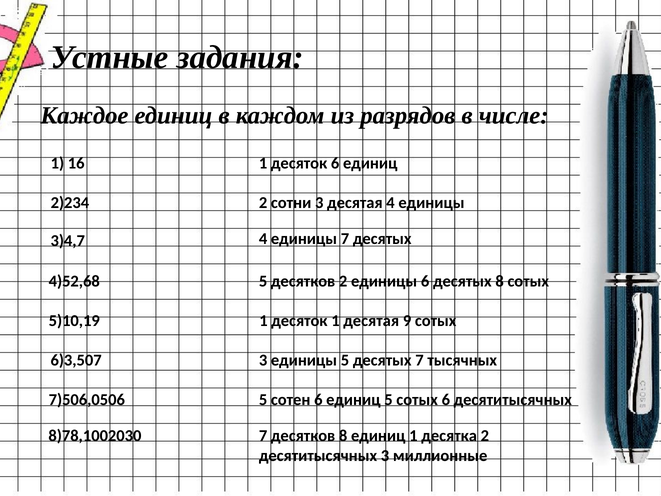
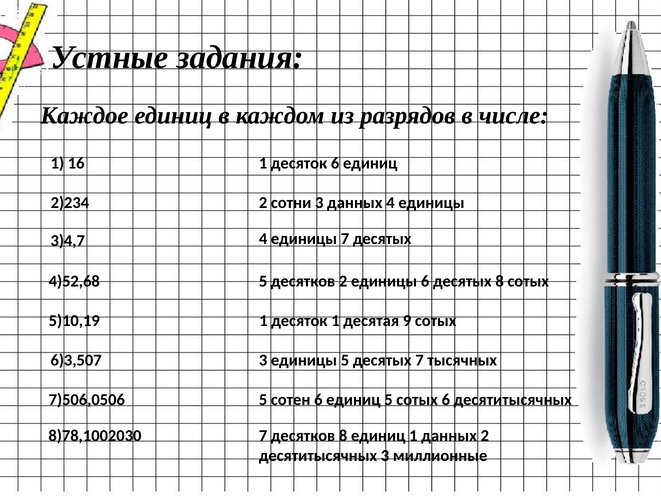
3 десятая: десятая -> данных
1 десятка: десятка -> данных
